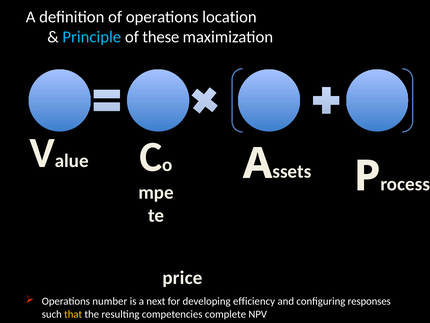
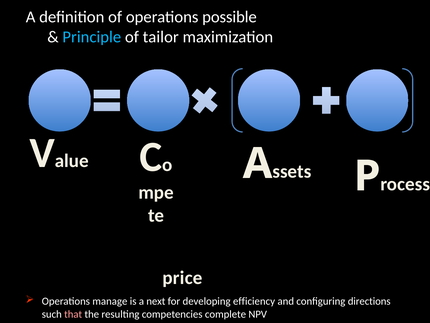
location: location -> possible
these: these -> tailor
number: number -> manage
responses: responses -> directions
that colour: yellow -> pink
